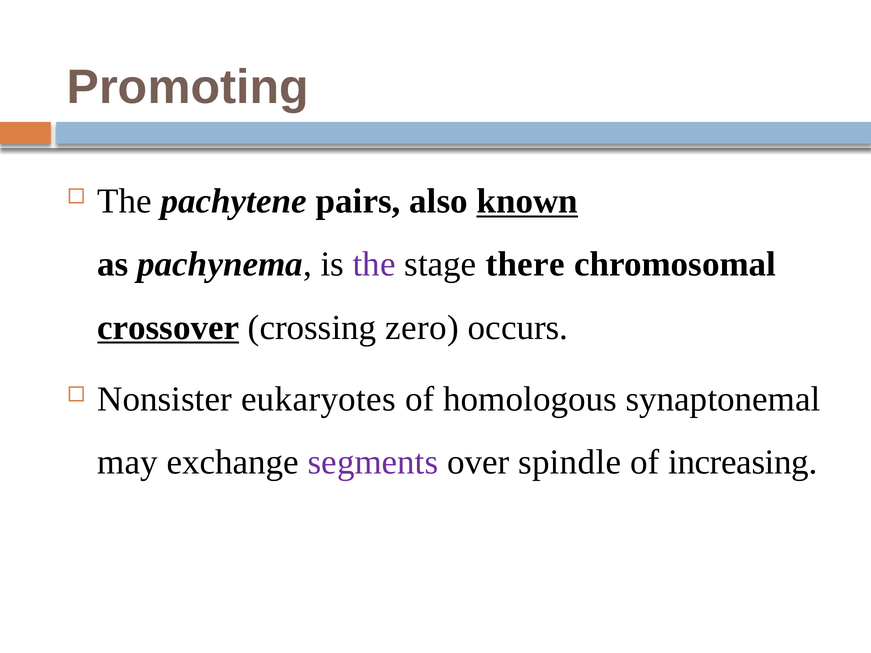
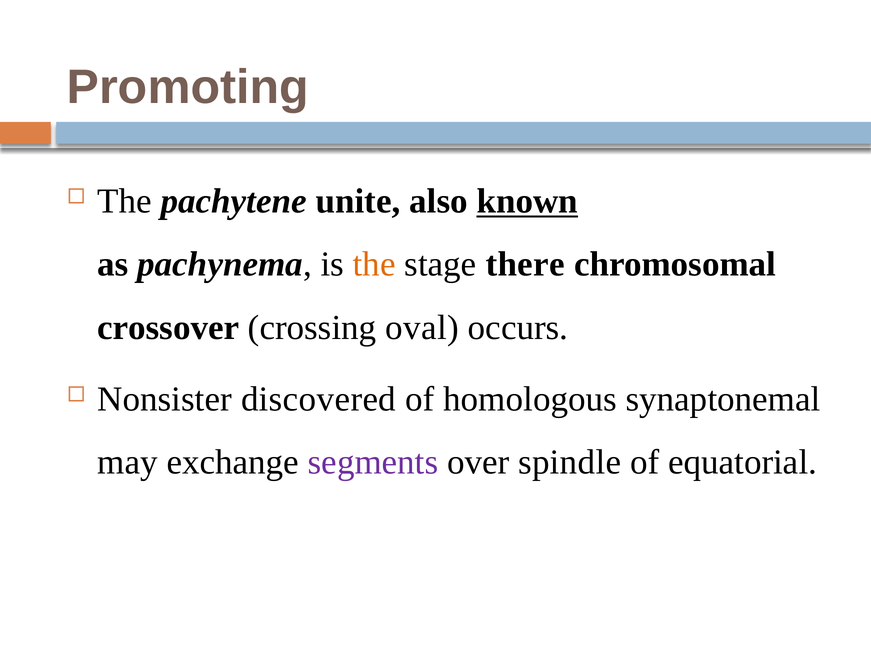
pairs: pairs -> unite
the at (374, 265) colour: purple -> orange
crossover underline: present -> none
zero: zero -> oval
eukaryotes: eukaryotes -> discovered
increasing: increasing -> equatorial
